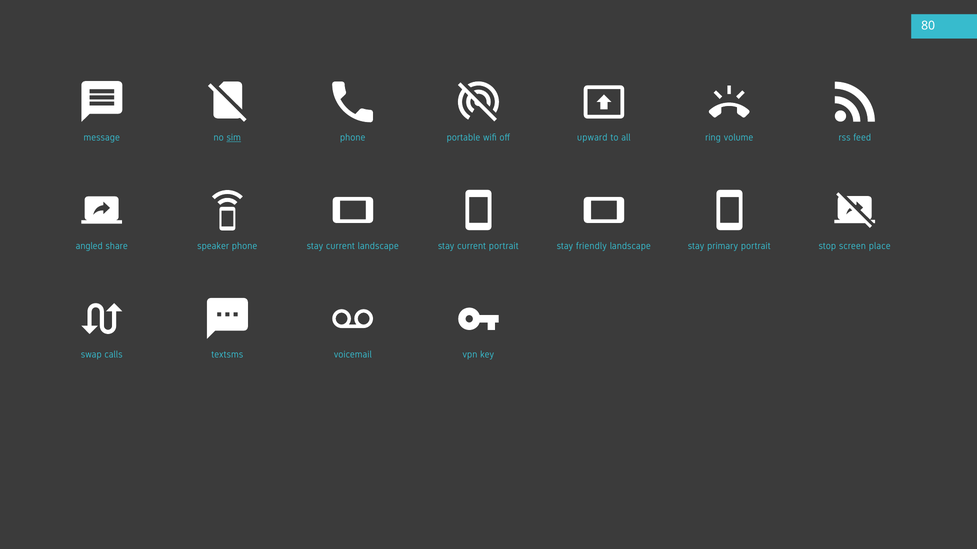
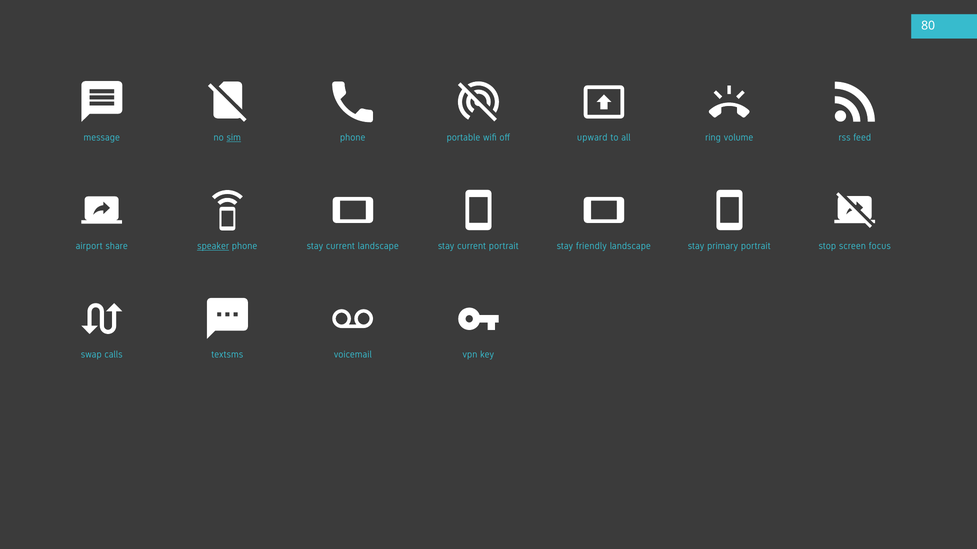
angled: angled -> airport
speaker underline: none -> present
place: place -> focus
